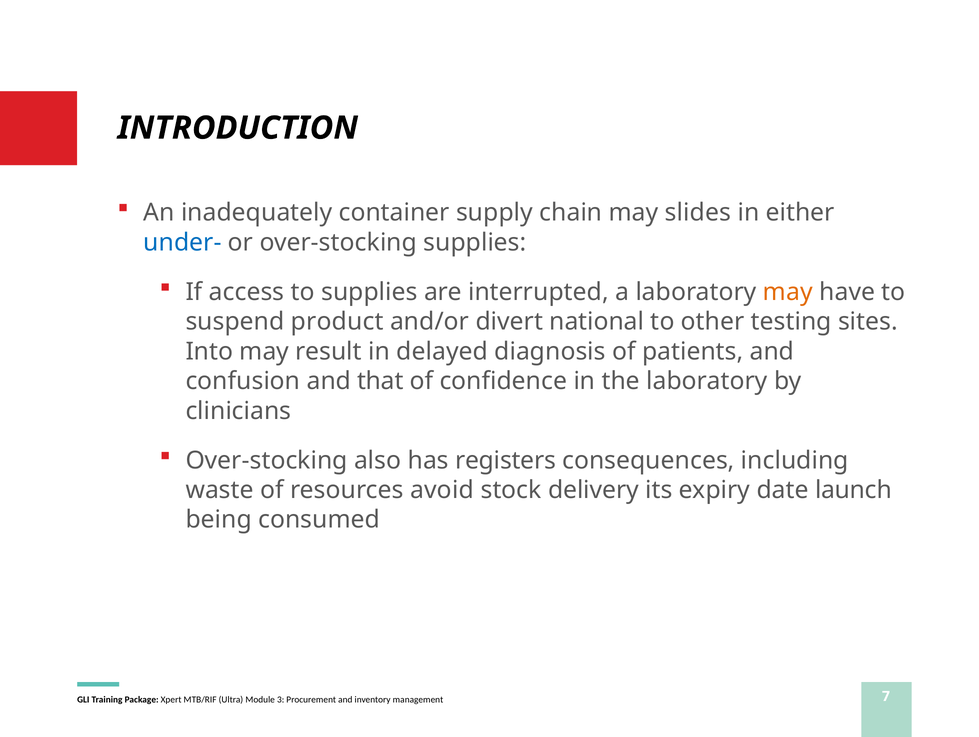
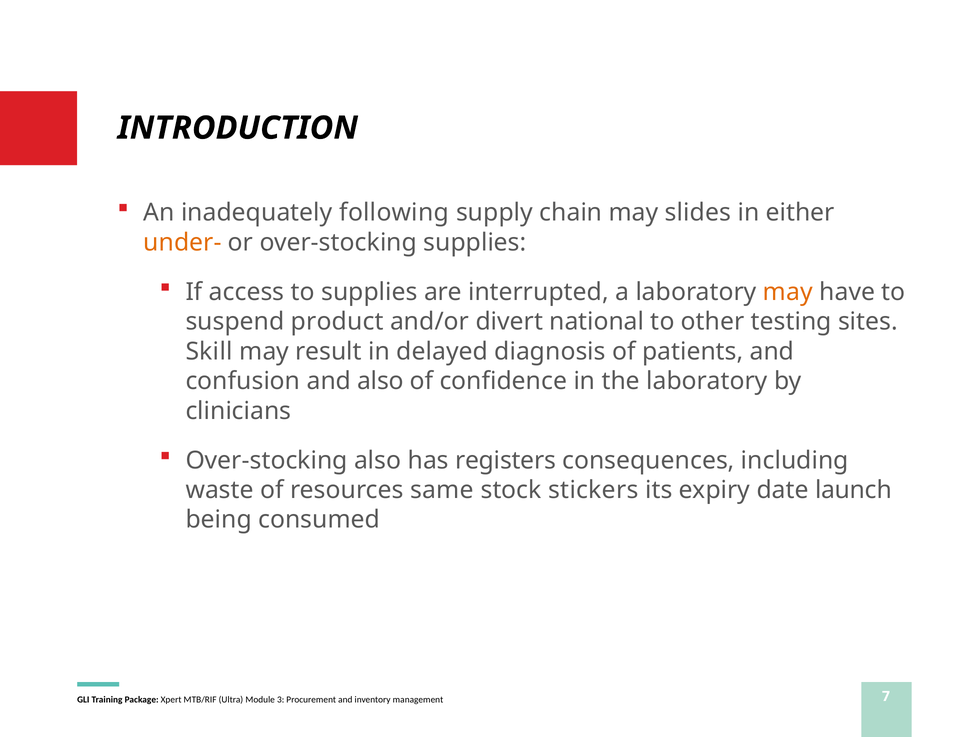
container: container -> following
under- colour: blue -> orange
Into: Into -> Skill
and that: that -> also
avoid: avoid -> same
delivery: delivery -> stickers
